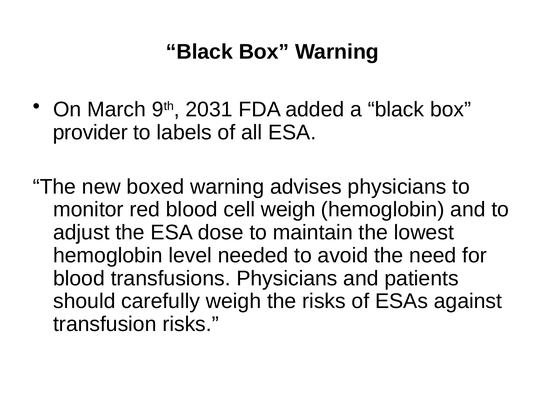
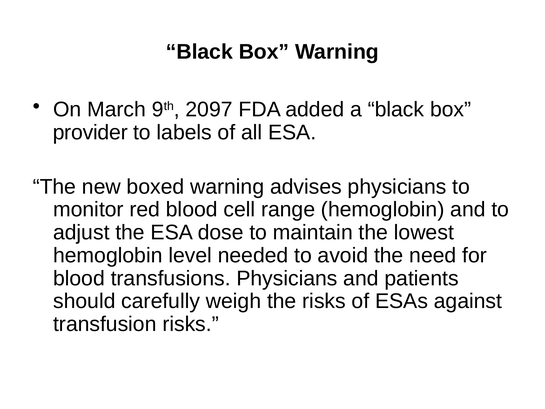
2031: 2031 -> 2097
cell weigh: weigh -> range
